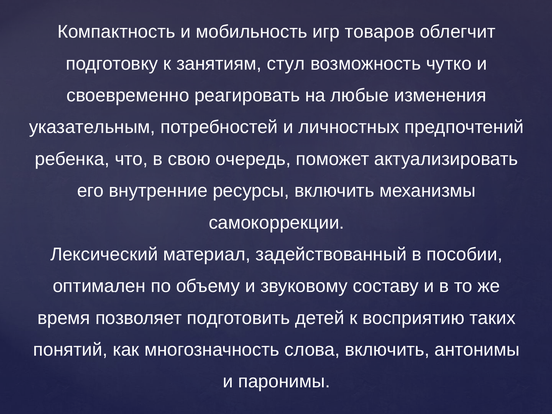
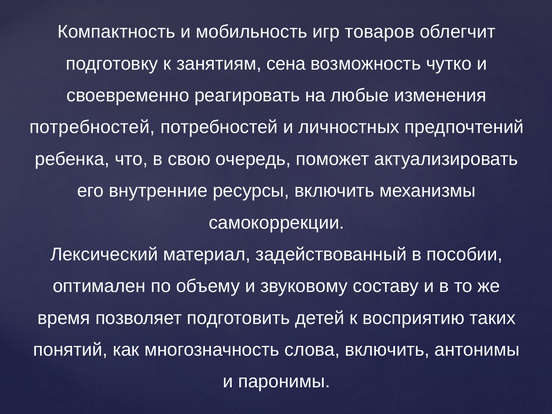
стул: стул -> сена
указательным at (92, 127): указательным -> потребностей
